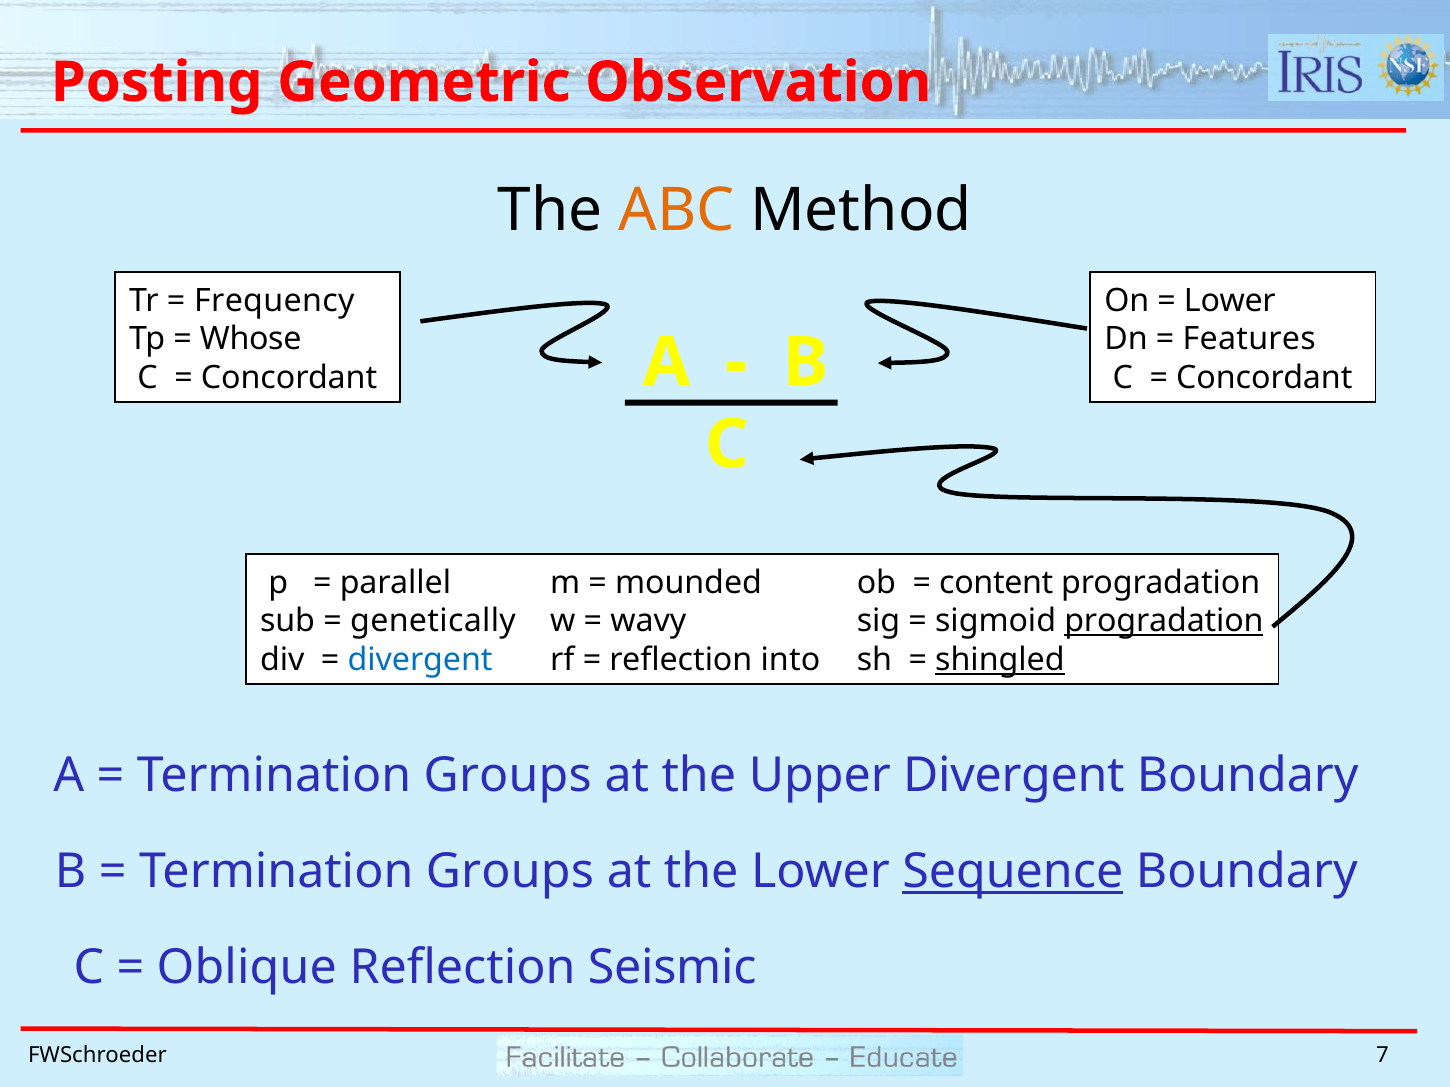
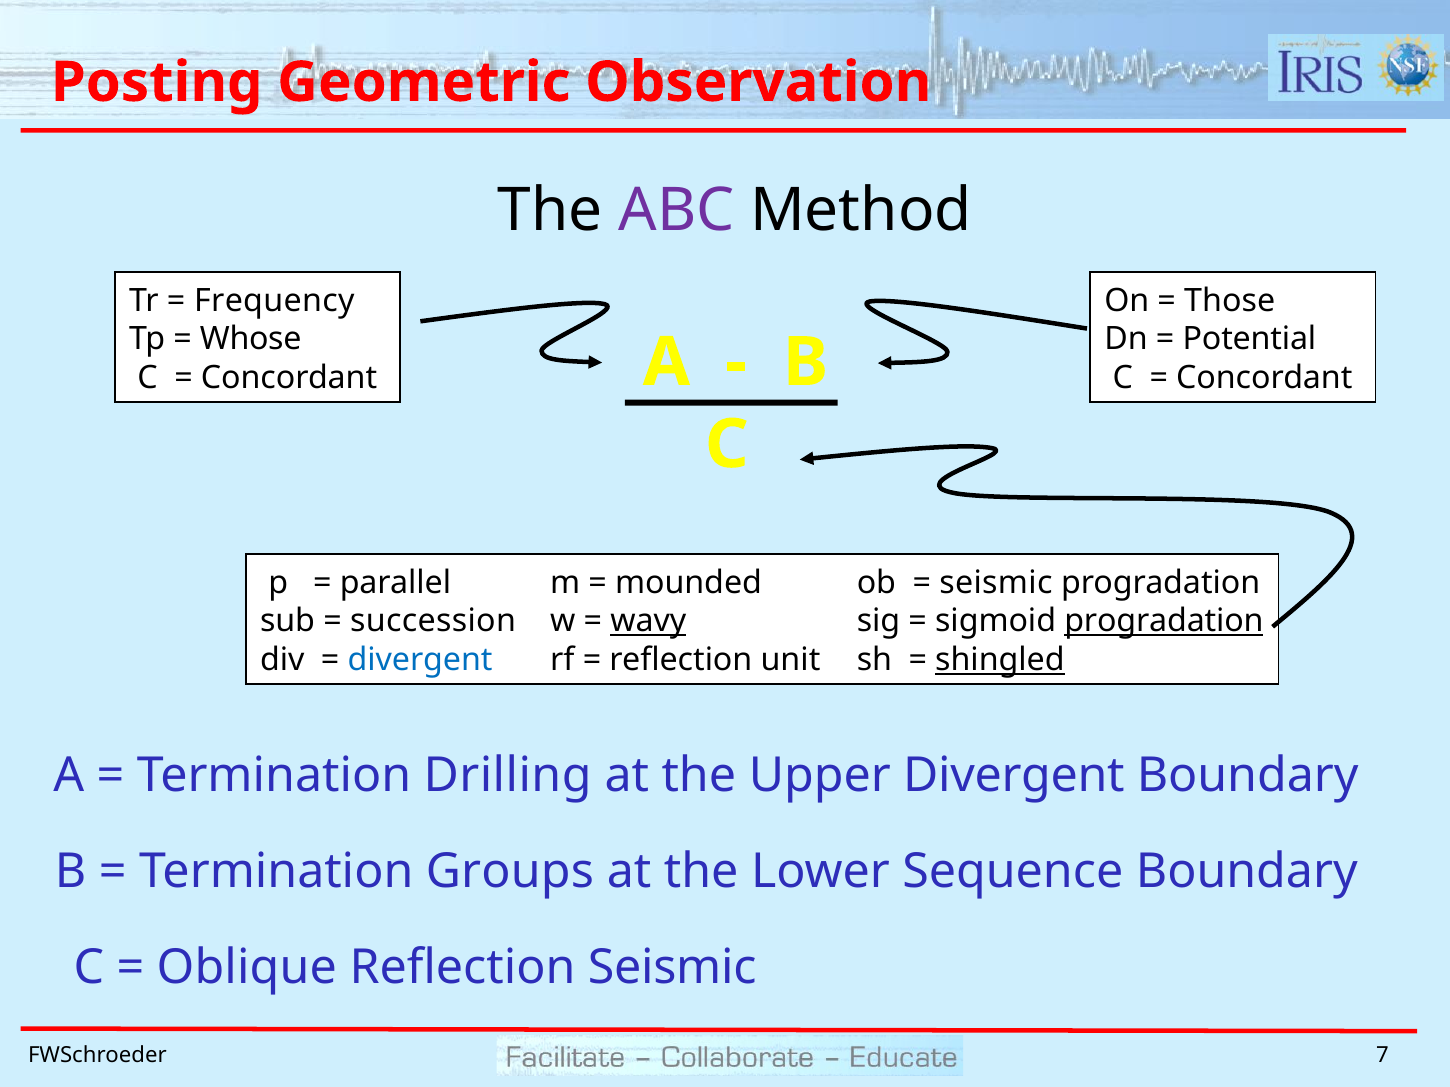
ABC colour: orange -> purple
Lower at (1230, 301): Lower -> Those
Features: Features -> Potential
content at (996, 583): content -> seismic
genetically: genetically -> succession
wavy underline: none -> present
into: into -> unit
Groups at (508, 776): Groups -> Drilling
Sequence underline: present -> none
